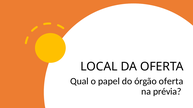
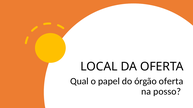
prévia: prévia -> posso
